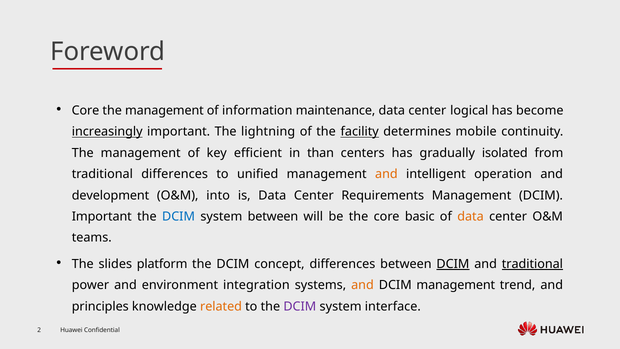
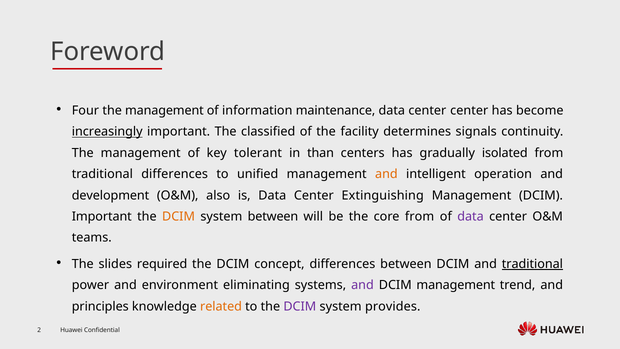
Core at (85, 111): Core -> Four
center logical: logical -> center
lightning: lightning -> classified
facility underline: present -> none
mobile: mobile -> signals
efficient: efficient -> tolerant
into: into -> also
Requirements: Requirements -> Extinguishing
DCIM at (179, 216) colour: blue -> orange
core basic: basic -> from
data at (470, 216) colour: orange -> purple
platform: platform -> required
DCIM at (453, 264) underline: present -> none
integration: integration -> eliminating
and at (362, 285) colour: orange -> purple
interface: interface -> provides
